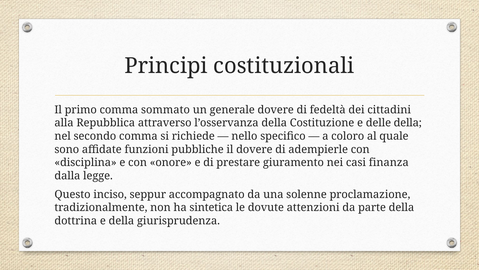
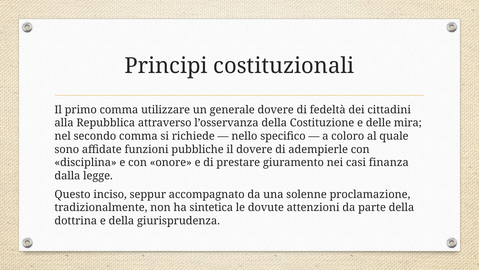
sommato: sommato -> utilizzare
delle della: della -> mira
